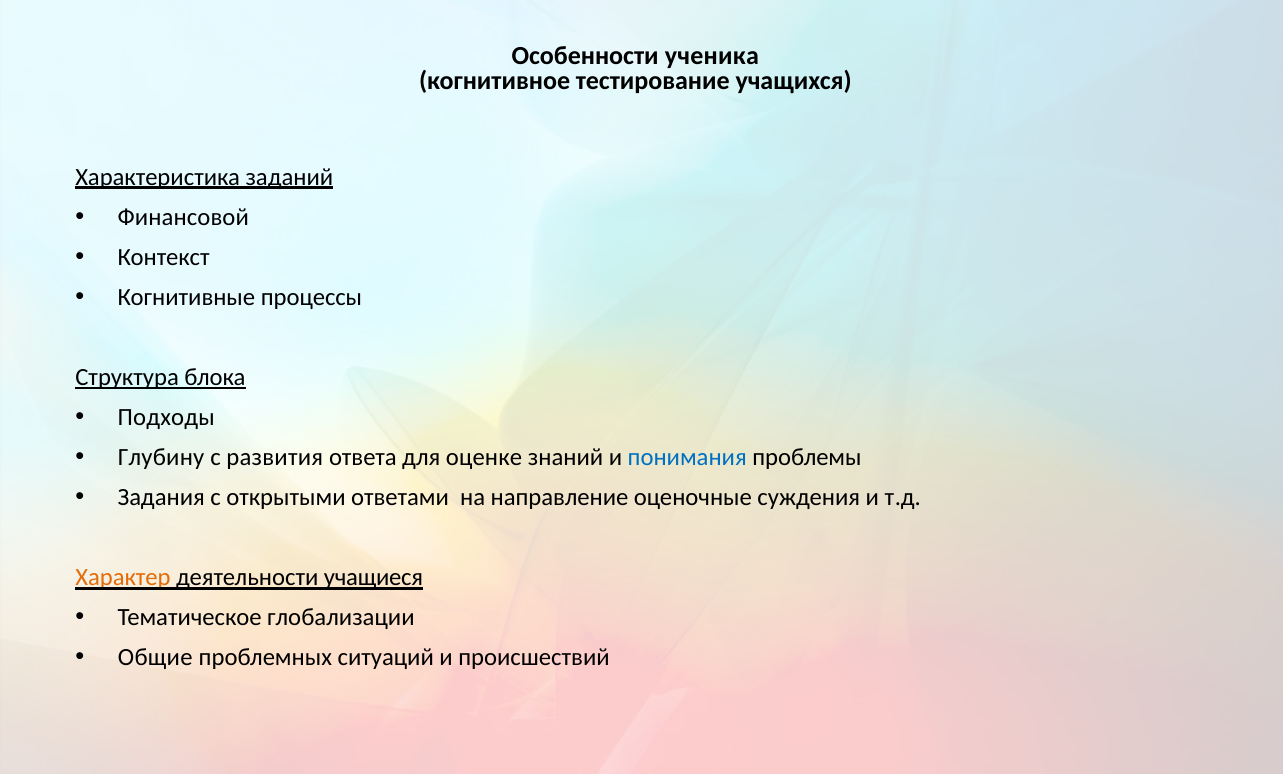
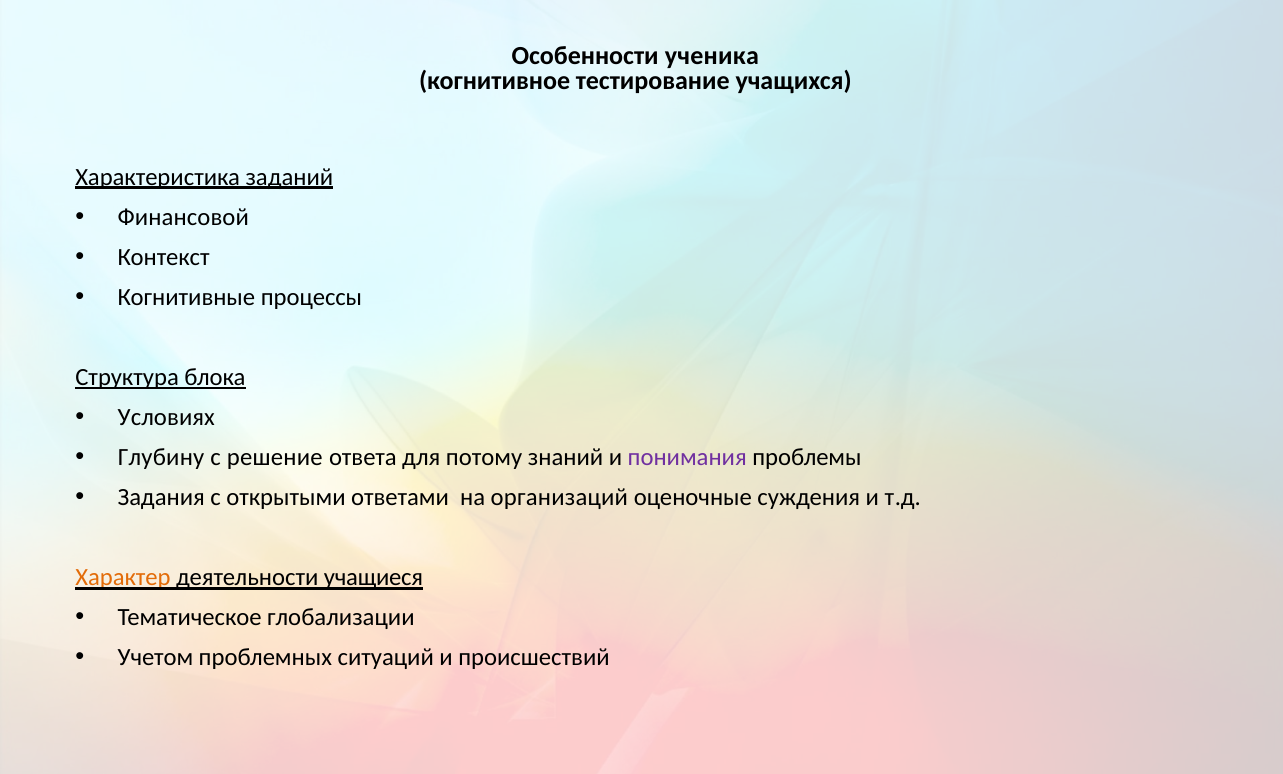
Подходы: Подходы -> Условиях
развития: развития -> решение
оценке: оценке -> потому
понимания colour: blue -> purple
направление: направление -> организаций
Общие: Общие -> Учетом
